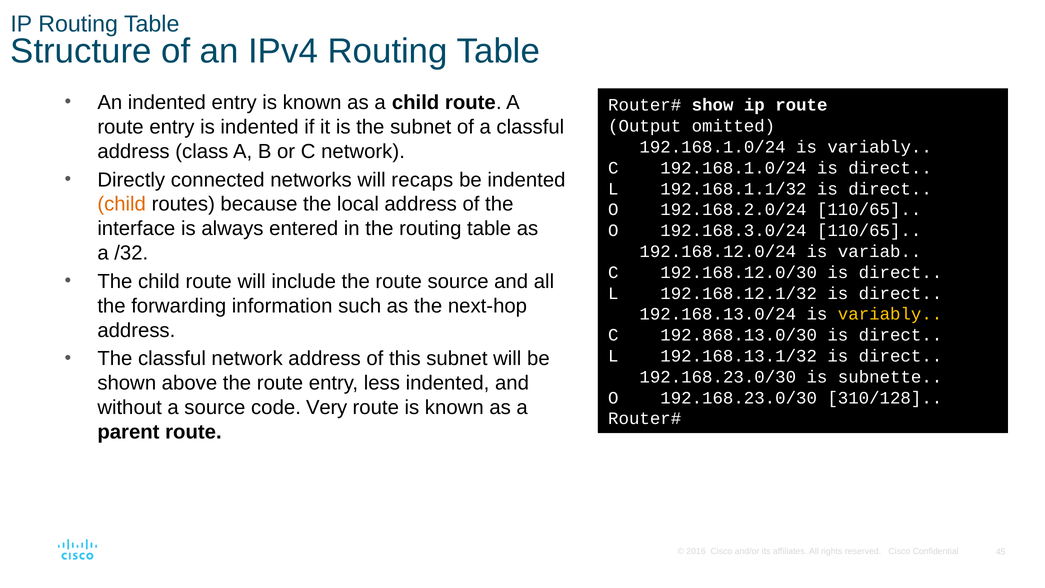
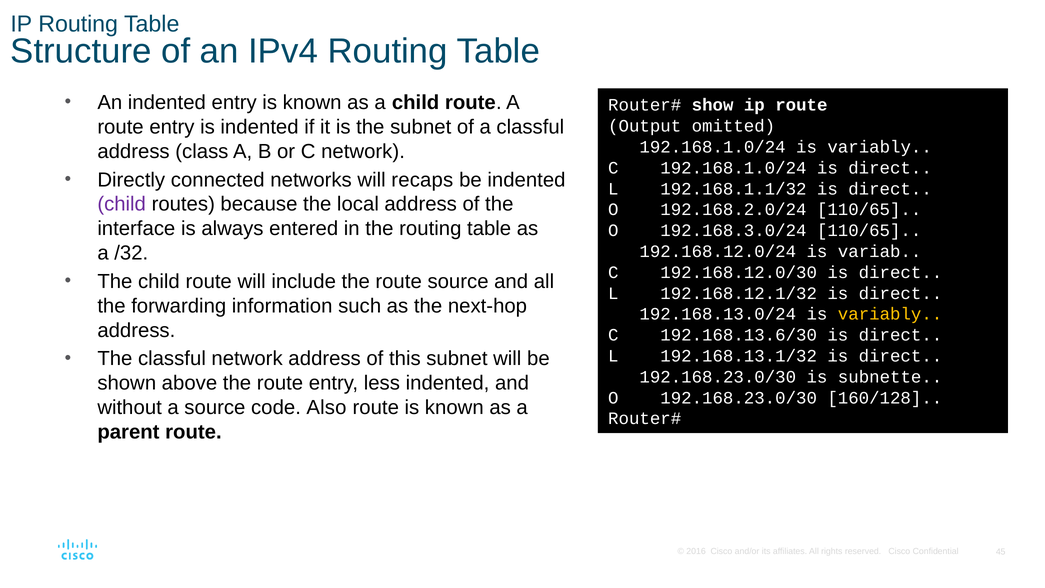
child at (122, 204) colour: orange -> purple
192.868.13.0/30: 192.868.13.0/30 -> 192.168.13.6/30
310/128: 310/128 -> 160/128
Very: Very -> Also
